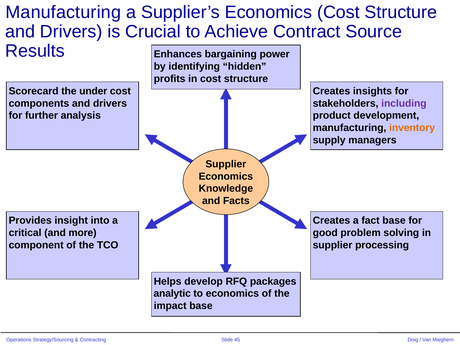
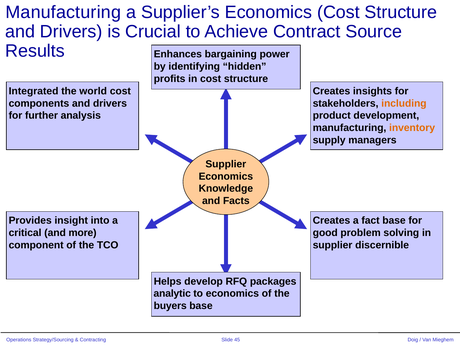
Scorecard: Scorecard -> Integrated
under: under -> world
including colour: purple -> orange
processing: processing -> discernible
impact: impact -> buyers
